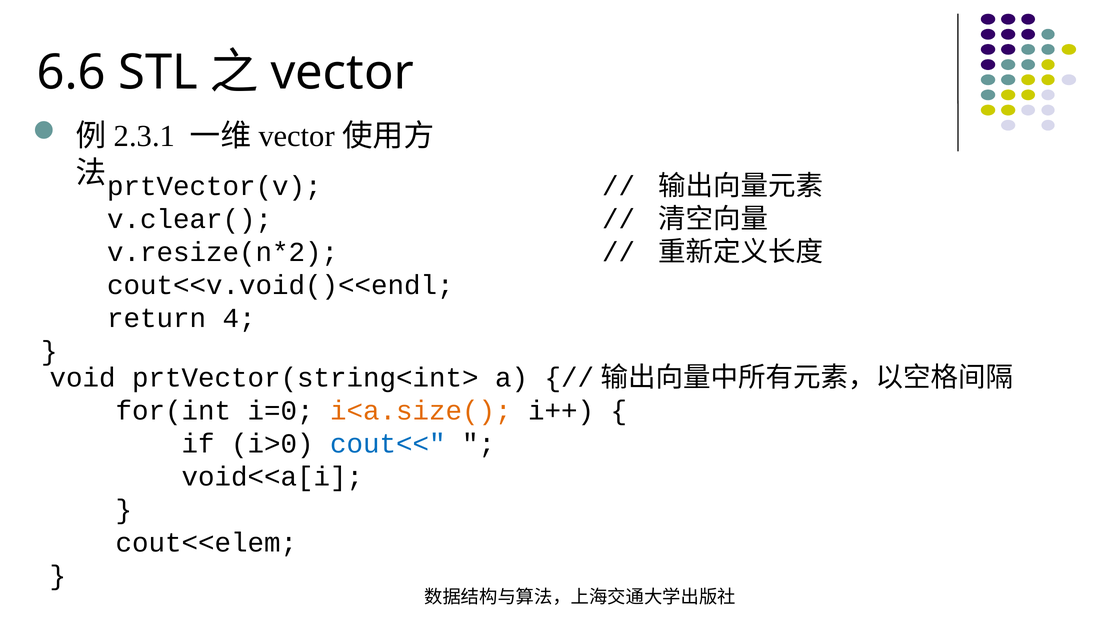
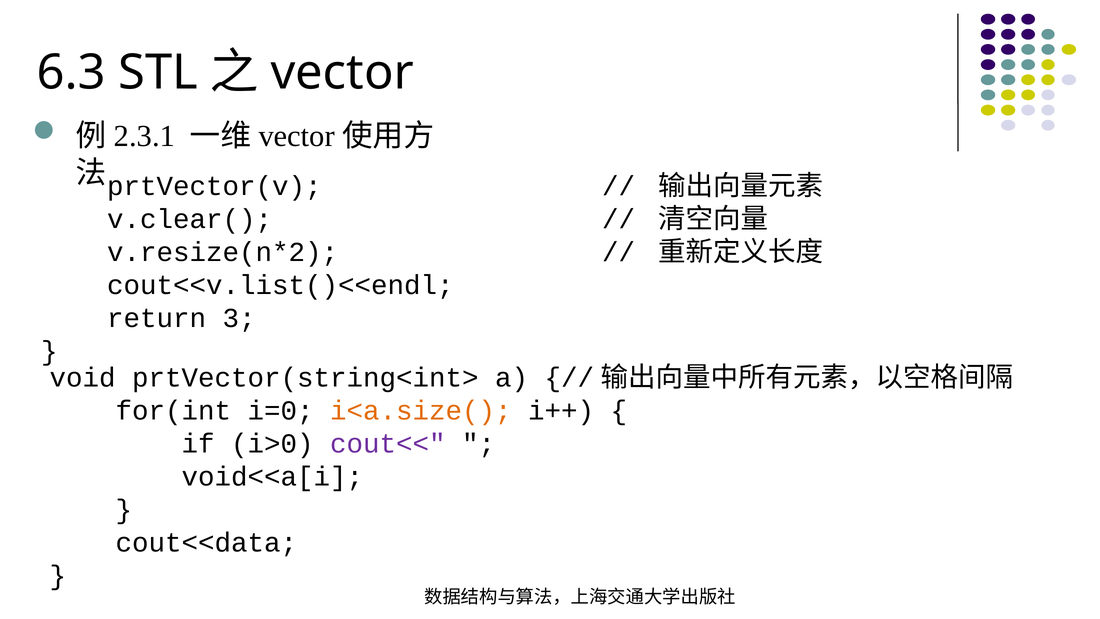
6.6: 6.6 -> 6.3
cout<<v.void()<<endl: cout<<v.void()<<endl -> cout<<v.list()<<endl
4: 4 -> 3
cout<< colour: blue -> purple
cout<<elem: cout<<elem -> cout<<data
